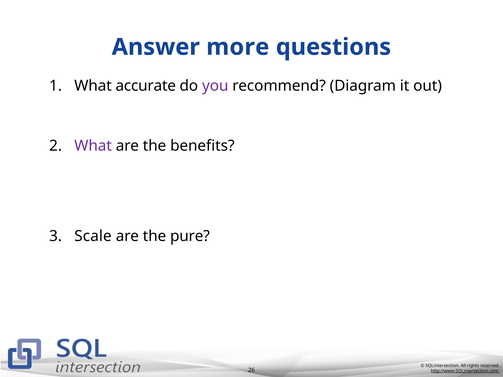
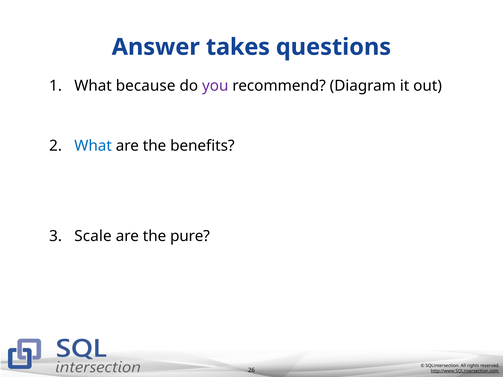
more: more -> takes
accurate: accurate -> because
What at (93, 146) colour: purple -> blue
